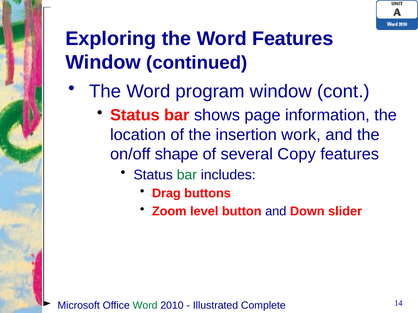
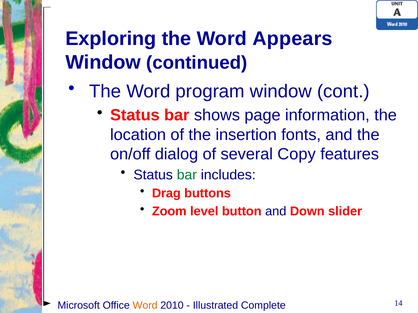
Word Features: Features -> Appears
work: work -> fonts
shape: shape -> dialog
Word at (145, 306) colour: green -> orange
